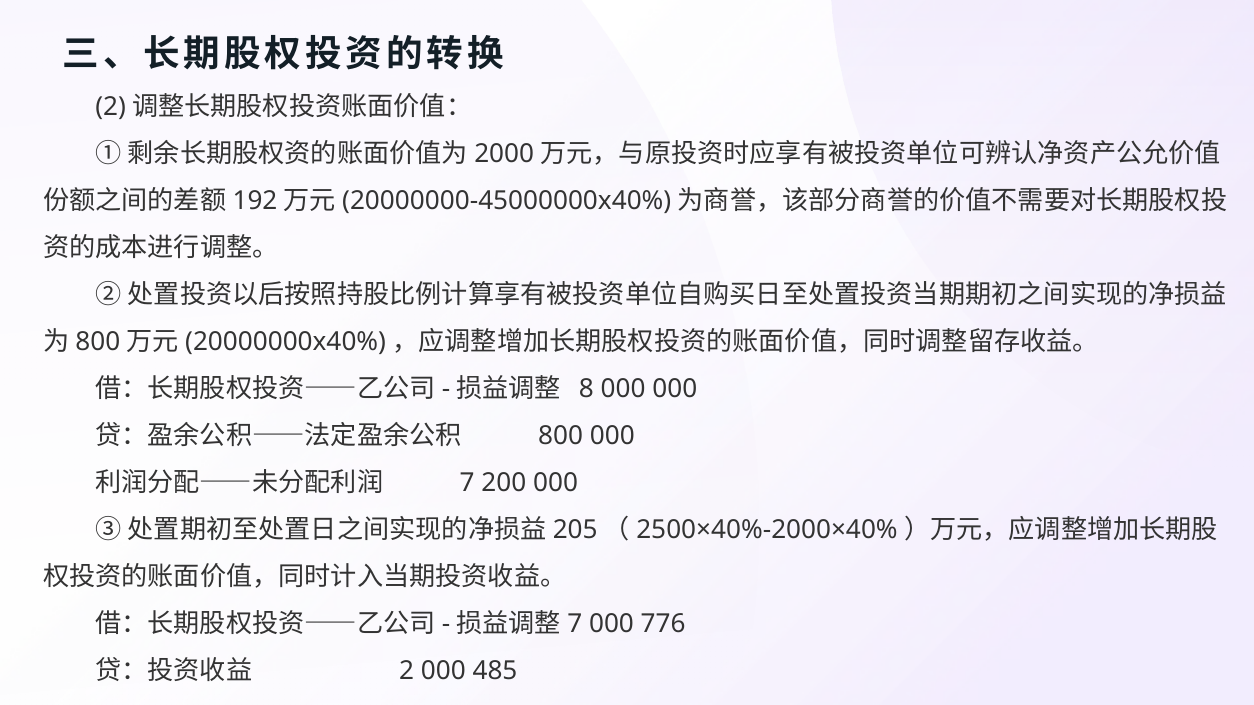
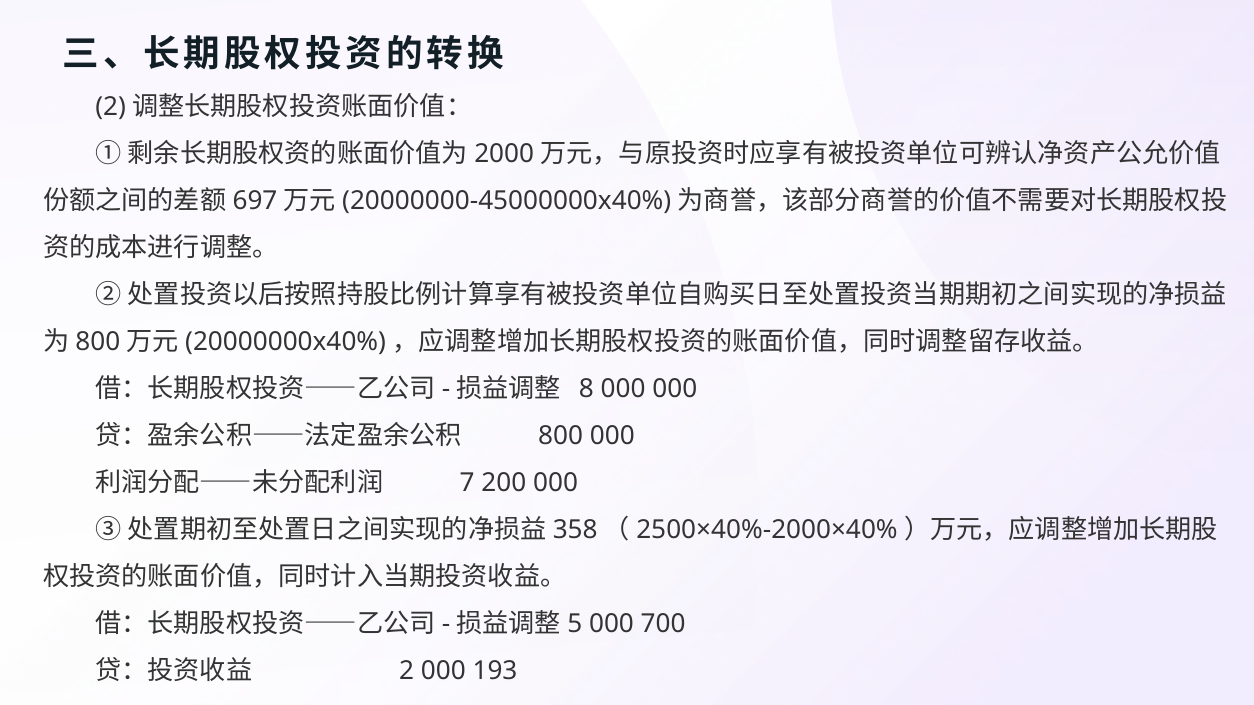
192: 192 -> 697
205: 205 -> 358
7 at (575, 625): 7 -> 5
776: 776 -> 700
485: 485 -> 193
